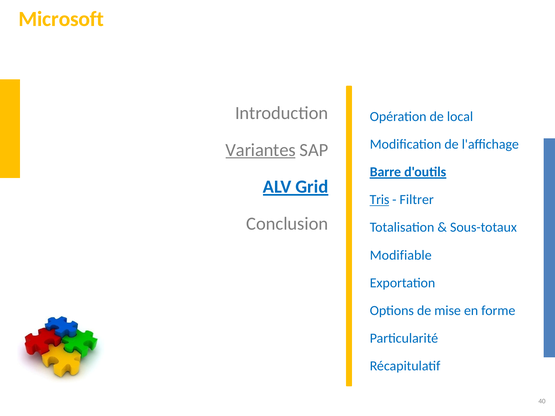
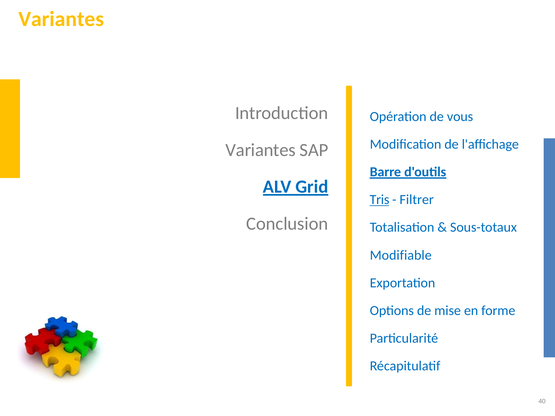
Microsoft at (61, 19): Microsoft -> Variantes
local: local -> vous
Variantes at (261, 150) underline: present -> none
